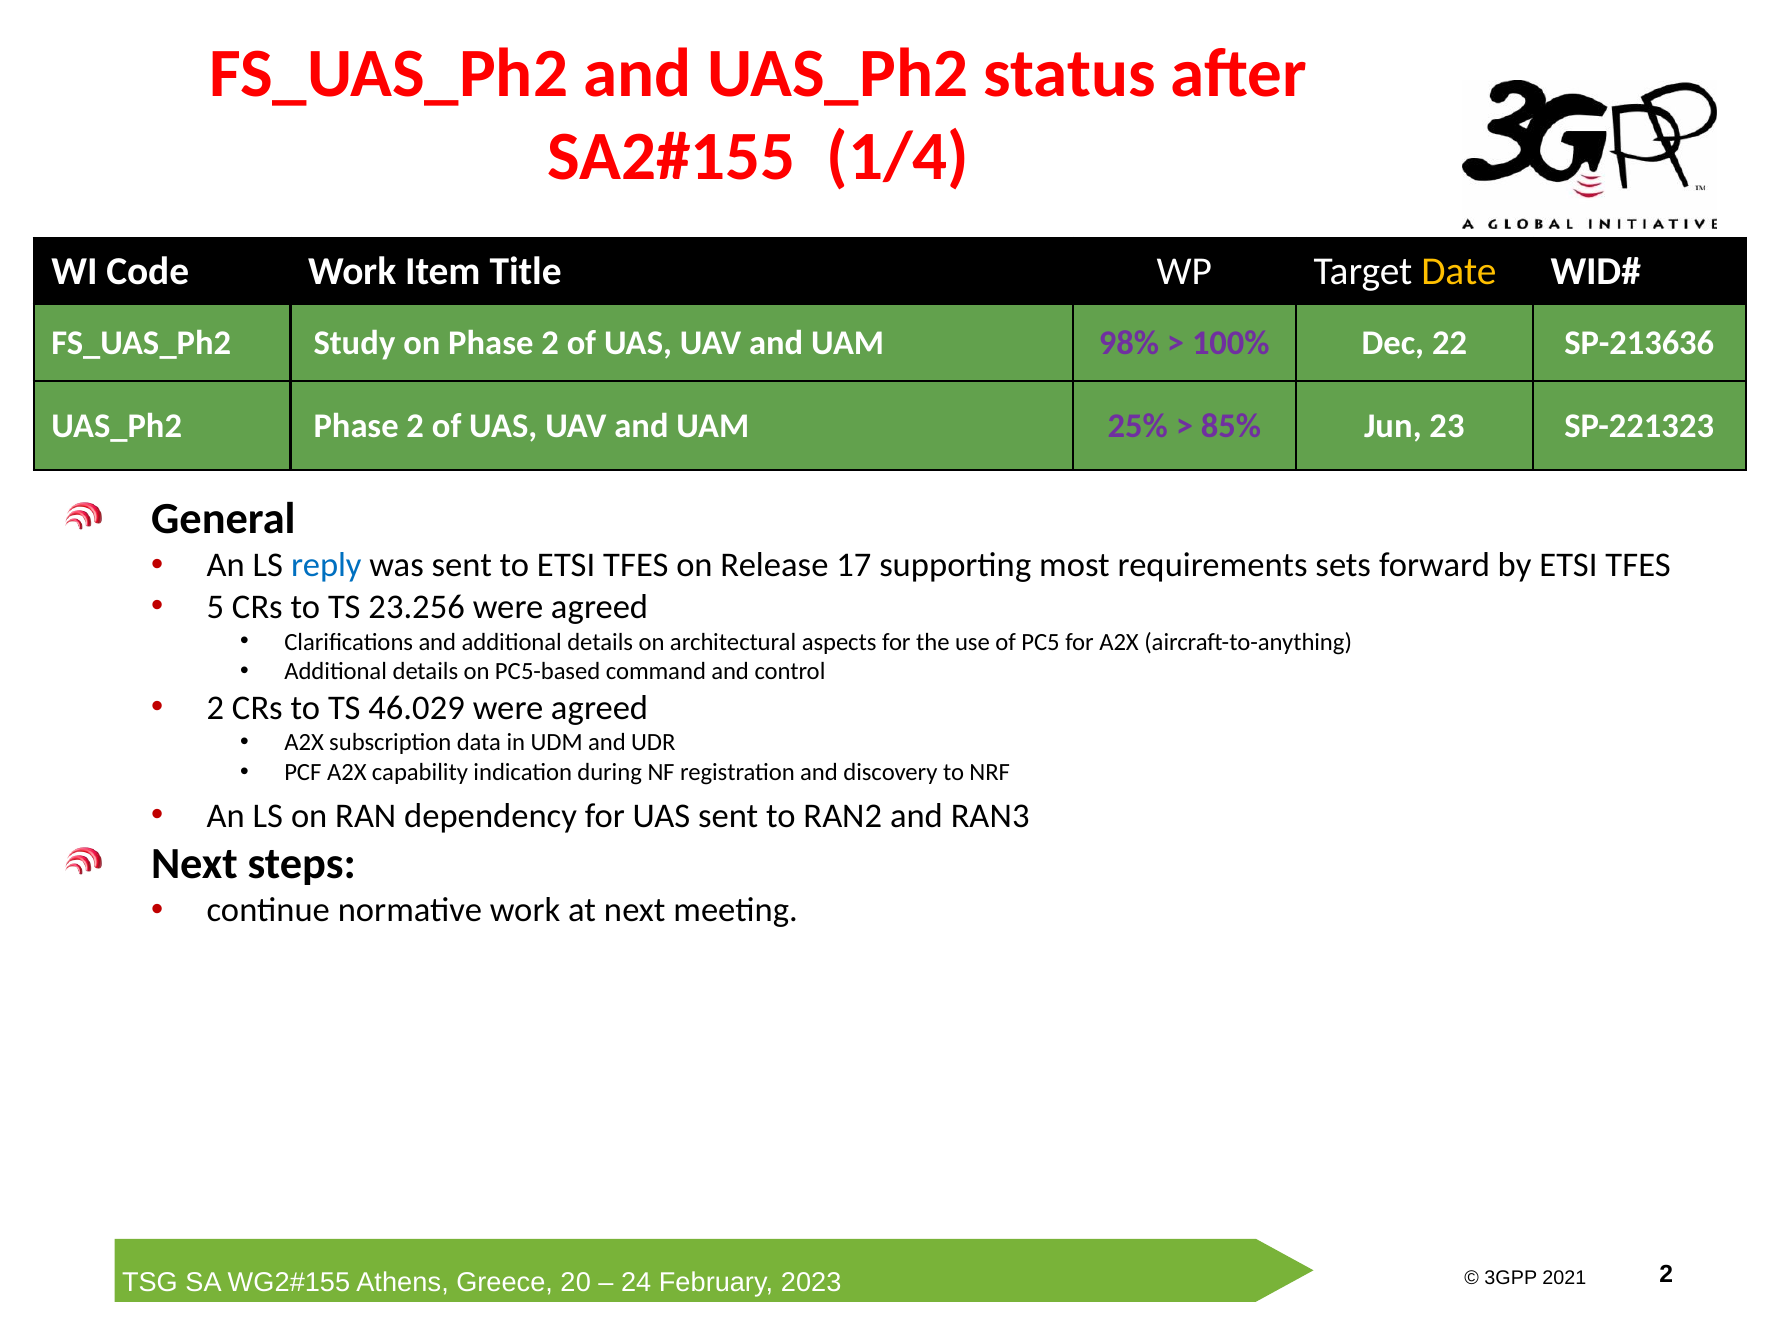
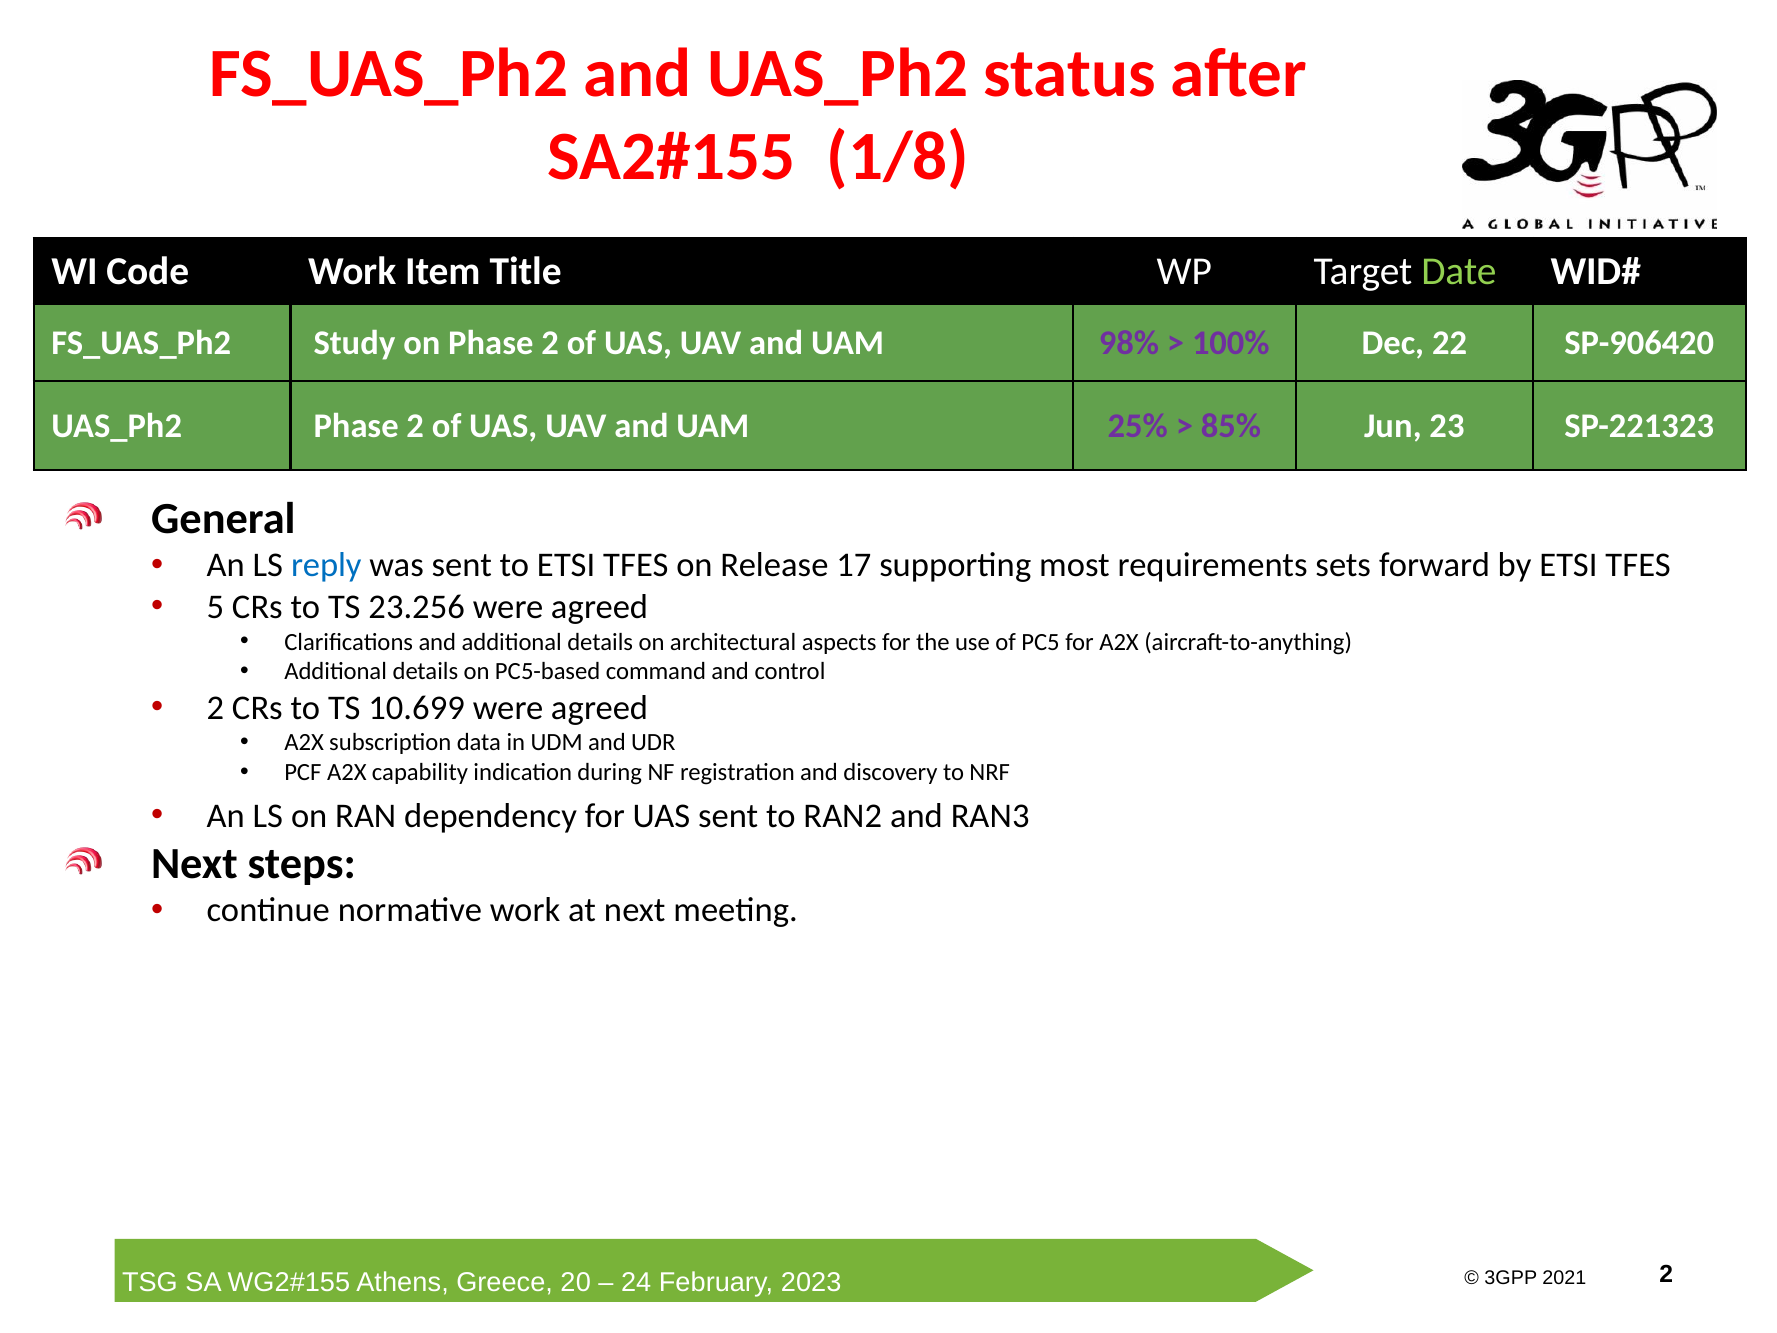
1/4: 1/4 -> 1/8
Date colour: yellow -> light green
SP-213636: SP-213636 -> SP-906420
46.029: 46.029 -> 10.699
